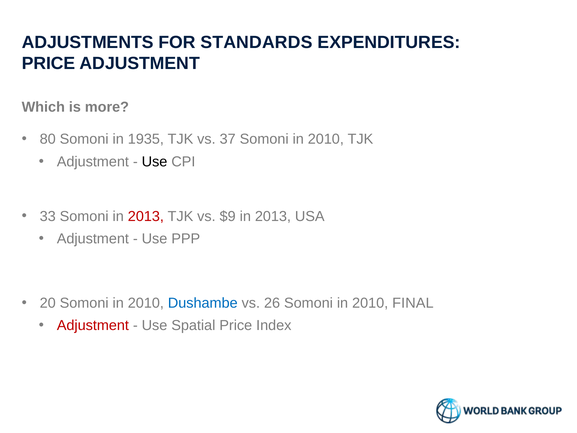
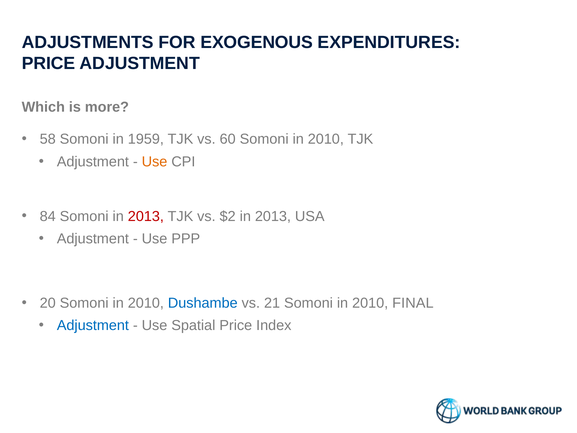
STANDARDS: STANDARDS -> EXOGENOUS
80: 80 -> 58
1935: 1935 -> 1959
37: 37 -> 60
Use at (154, 162) colour: black -> orange
33: 33 -> 84
$9: $9 -> $2
26: 26 -> 21
Adjustment at (93, 325) colour: red -> blue
